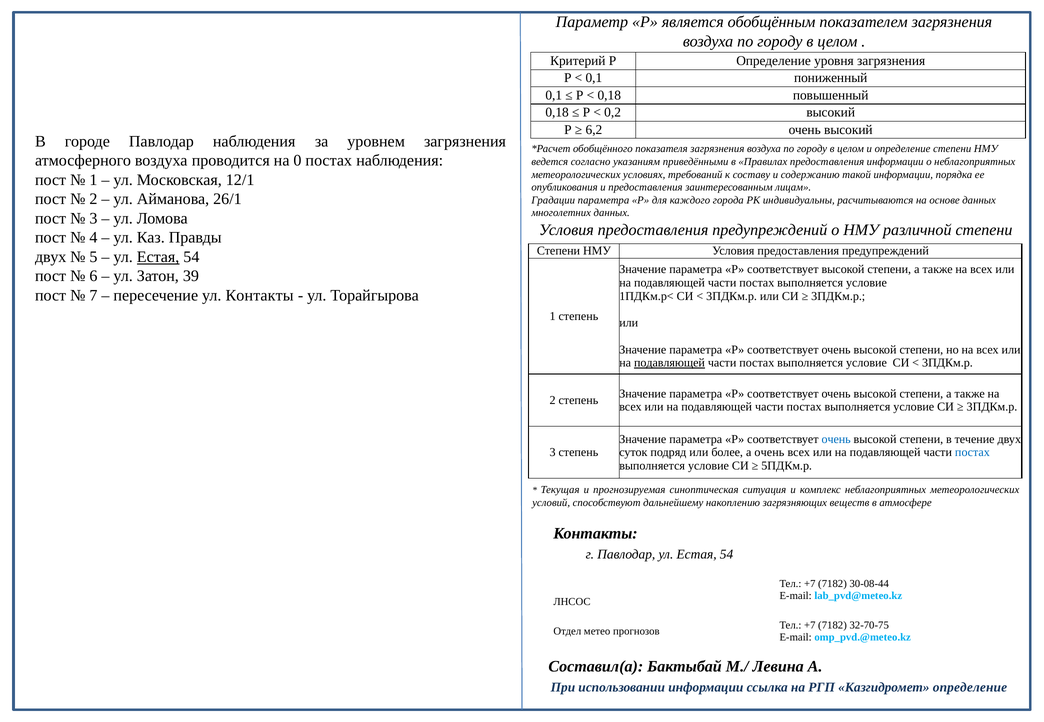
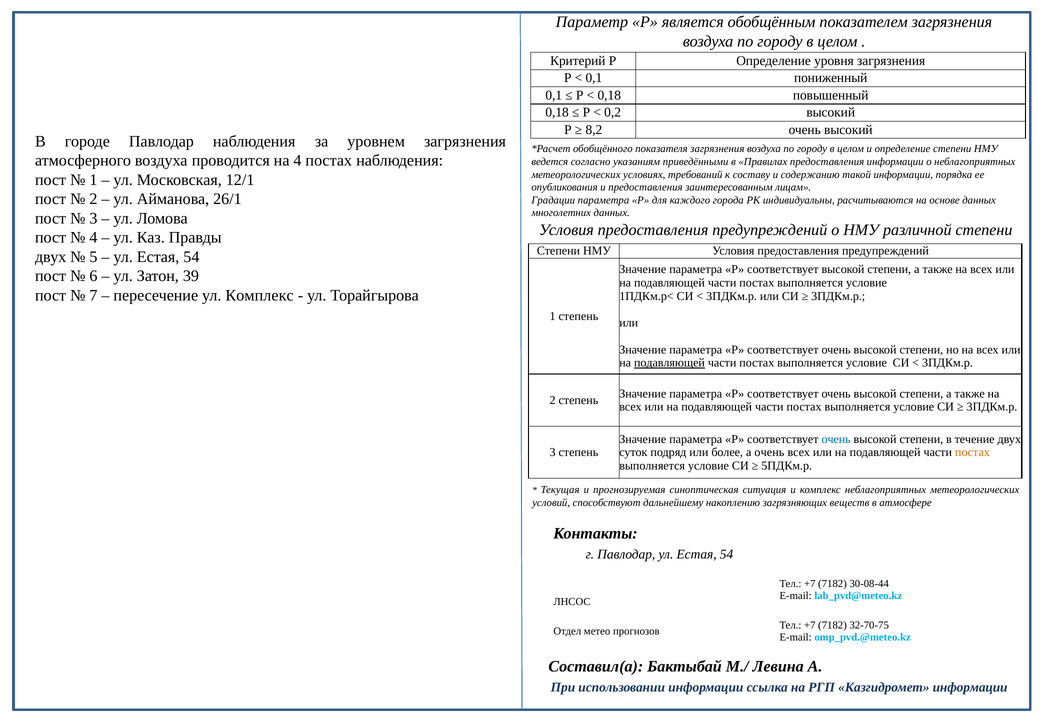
6,2: 6,2 -> 8,2
на 0: 0 -> 4
Естая at (158, 257) underline: present -> none
ул Контакты: Контакты -> Комплекс
постах at (972, 453) colour: blue -> orange
Казгидромет определение: определение -> информации
